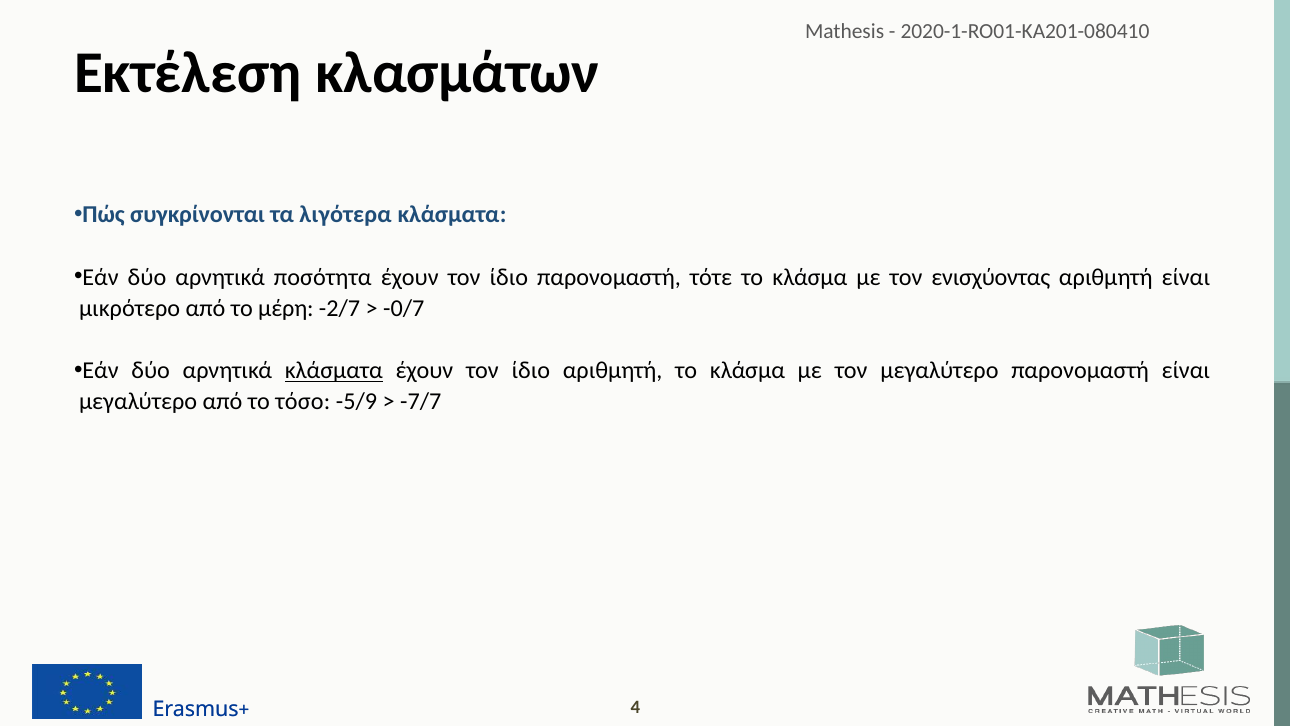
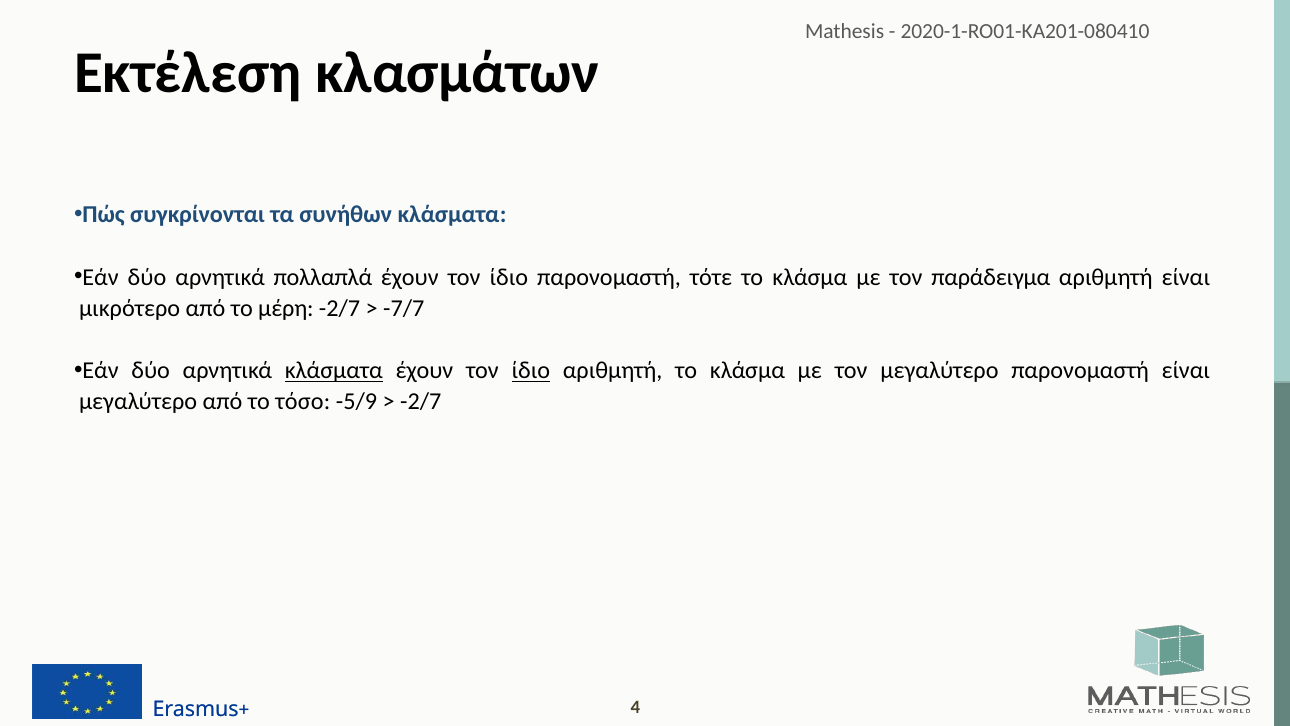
λιγότερα: λιγότερα -> συνήθων
ποσότητα: ποσότητα -> πολλαπλά
ενισχύοντας: ενισχύοντας -> παράδειγμα
-0/7: -0/7 -> -7/7
ίδιο at (531, 371) underline: none -> present
-7/7 at (421, 402): -7/7 -> -2/7
